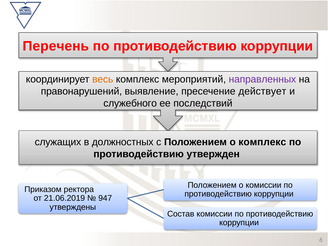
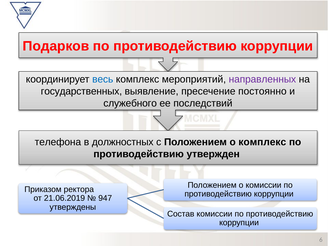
Перечень: Перечень -> Подарков
весь colour: orange -> blue
правонарушений: правонарушений -> государственных
действует: действует -> постоянно
служащих: служащих -> телефона
